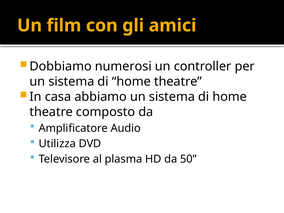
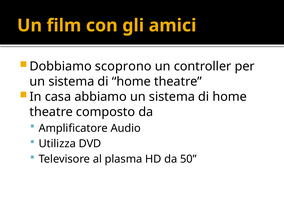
numerosi: numerosi -> scoprono
